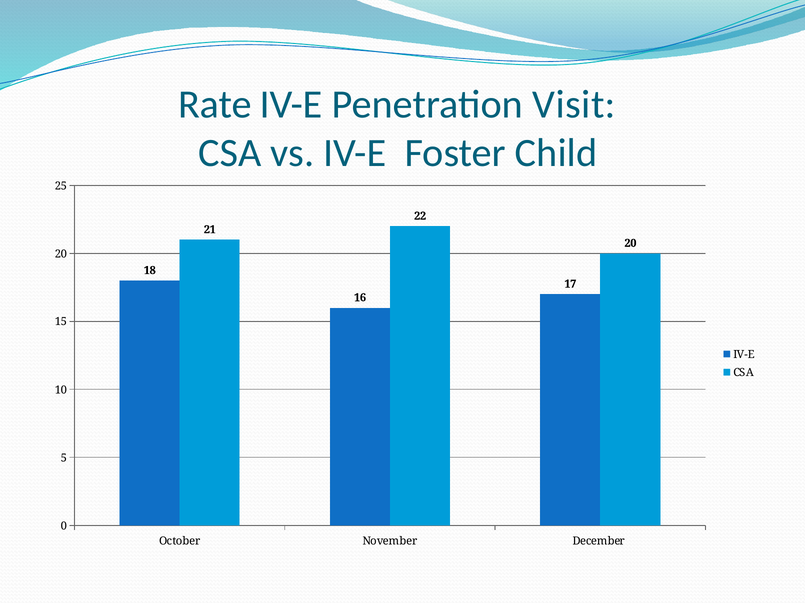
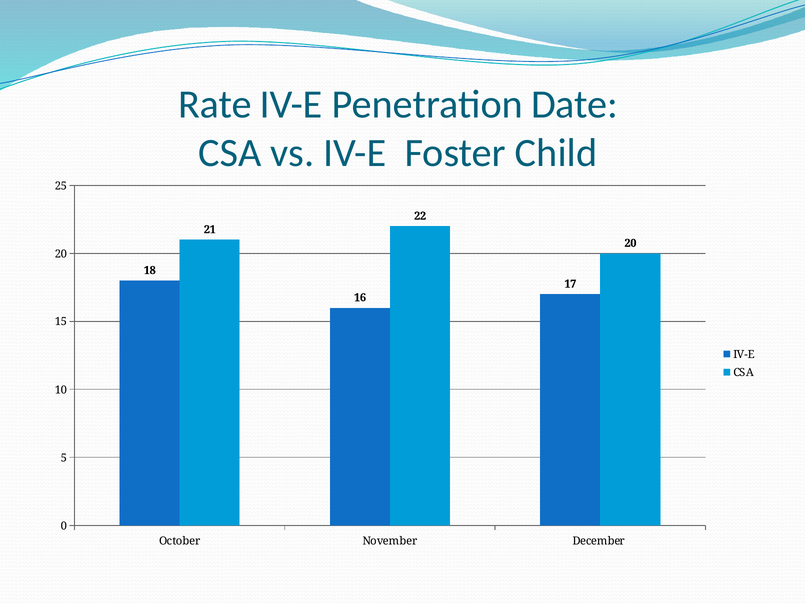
Visit: Visit -> Date
